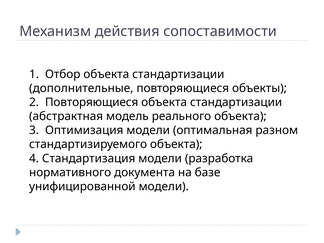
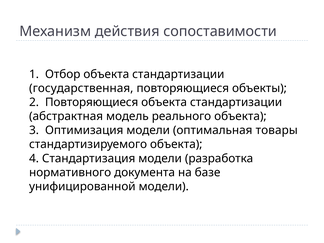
дополнительные: дополнительные -> государственная
разном: разном -> товары
